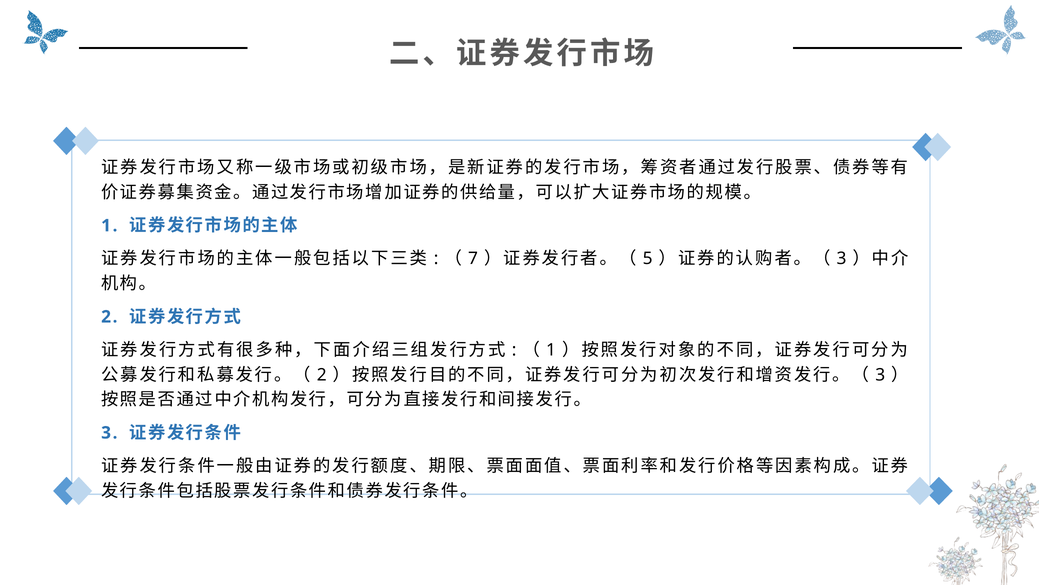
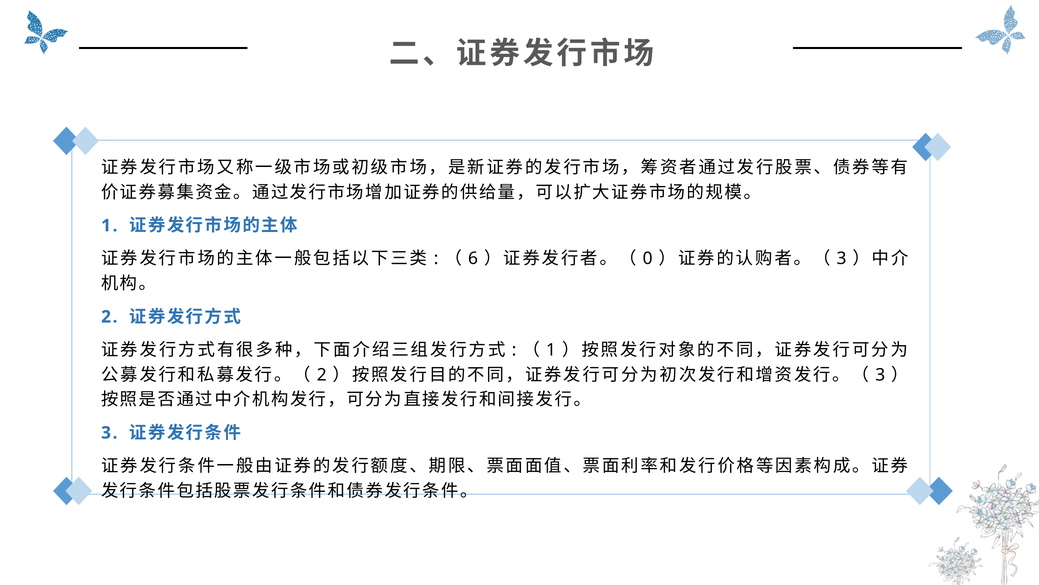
7: 7 -> 6
5: 5 -> 0
